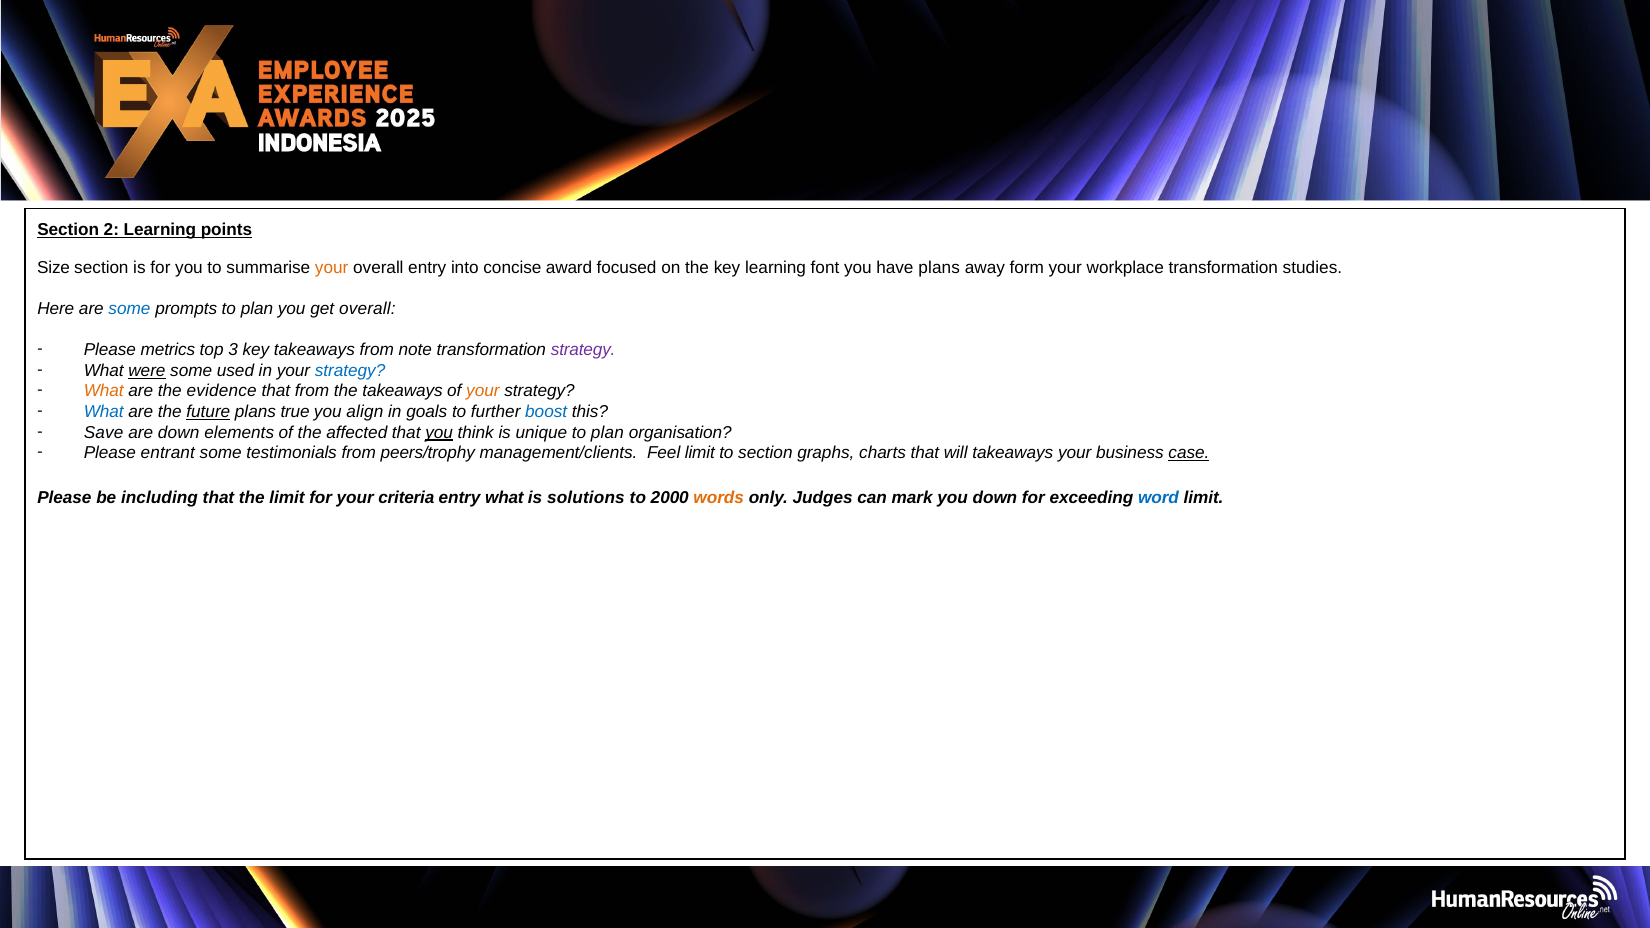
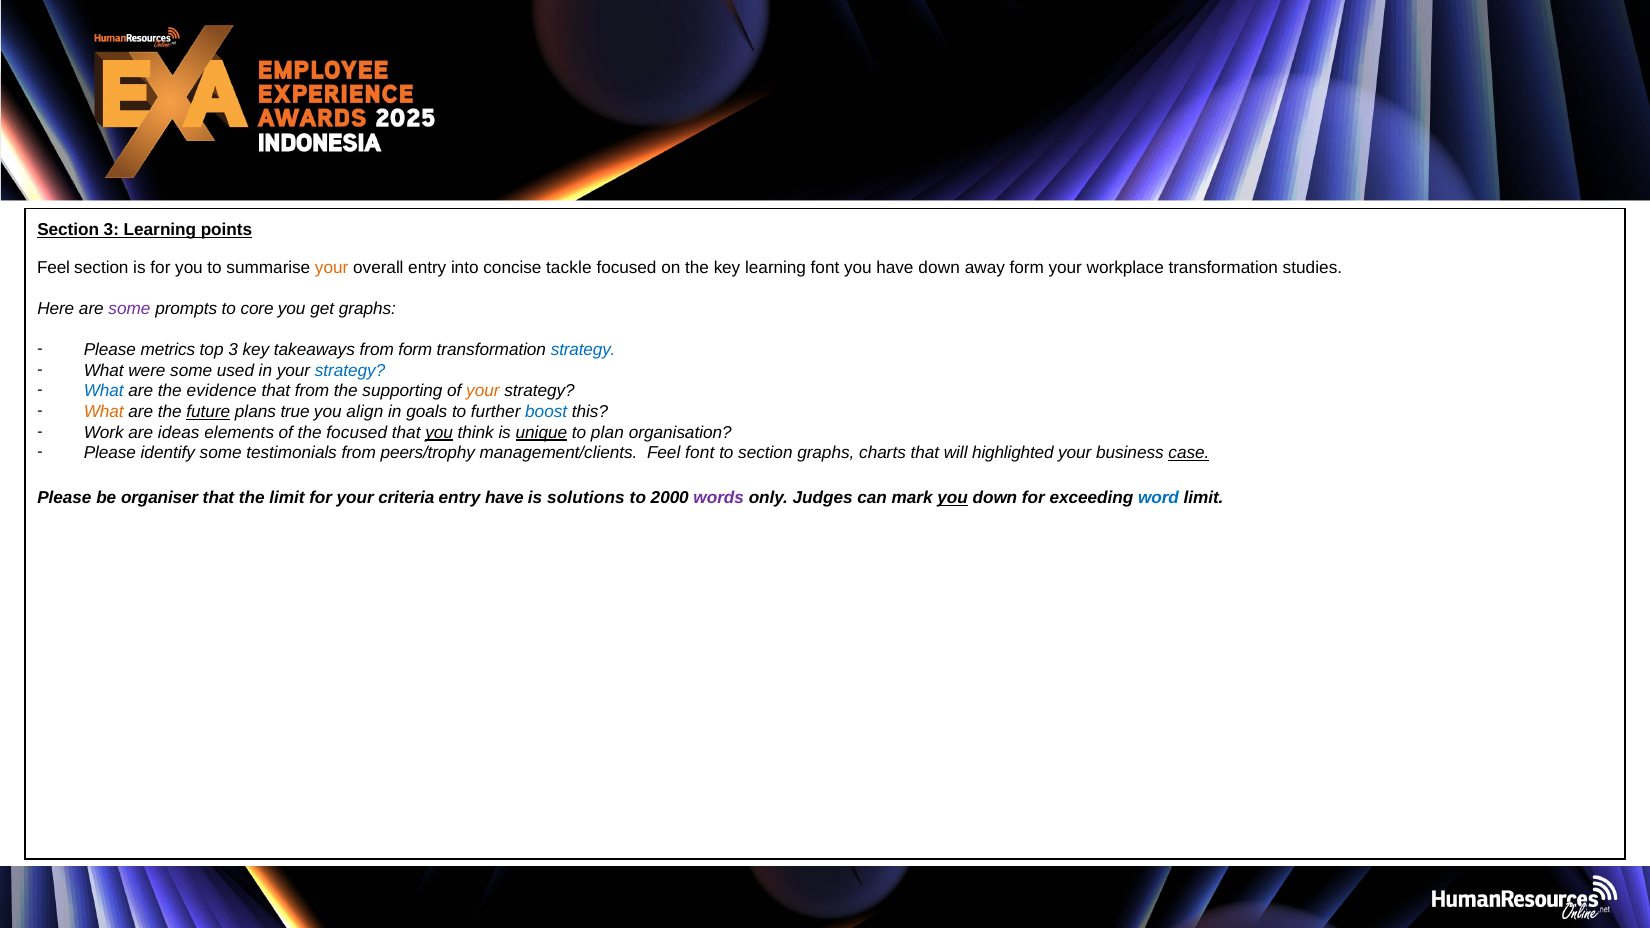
Section 2: 2 -> 3
Size at (54, 267): Size -> Feel
award: award -> tackle
have plans: plans -> down
some at (129, 309) colour: blue -> purple
prompts to plan: plan -> core
get overall: overall -> graphs
from note: note -> form
strategy at (583, 350) colour: purple -> blue
were underline: present -> none
What at (104, 391) colour: orange -> blue
the takeaways: takeaways -> supporting
What at (104, 412) colour: blue -> orange
Save: Save -> Work
are down: down -> ideas
the affected: affected -> focused
unique underline: none -> present
entrant: entrant -> identify
Feel limit: limit -> font
will takeaways: takeaways -> highlighted
including: including -> organiser
entry what: what -> have
words colour: orange -> purple
you at (953, 498) underline: none -> present
